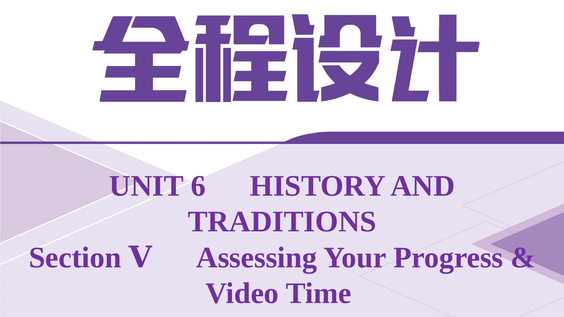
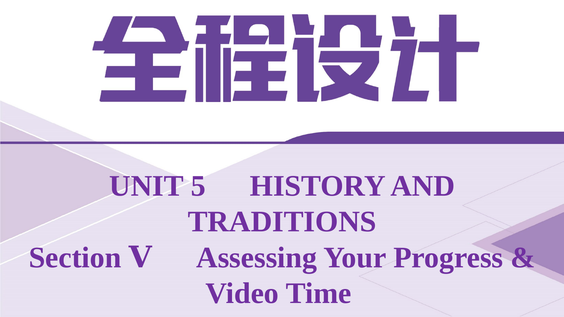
6: 6 -> 5
